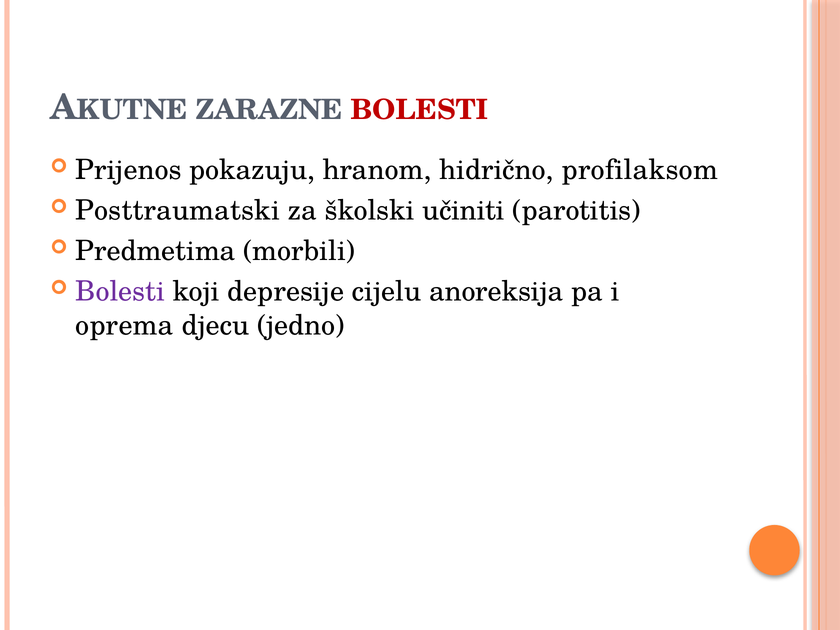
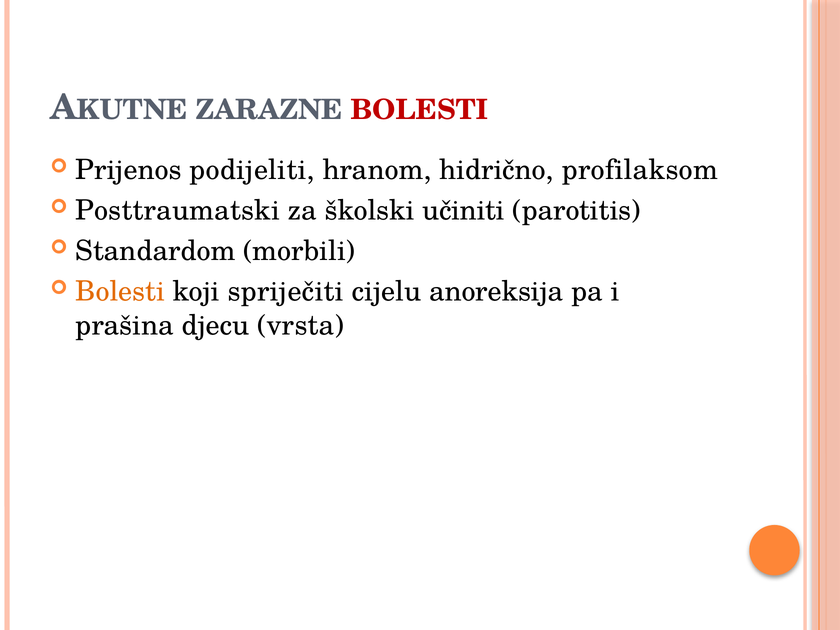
pokazuju: pokazuju -> podijeliti
Predmetima: Predmetima -> Standardom
Bolesti at (120, 292) colour: purple -> orange
depresije: depresije -> spriječiti
oprema: oprema -> prašina
jedno: jedno -> vrsta
